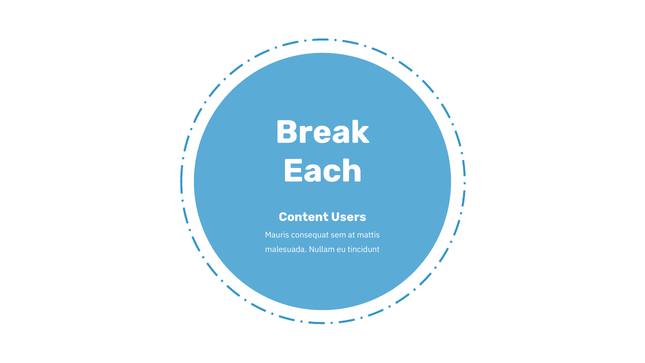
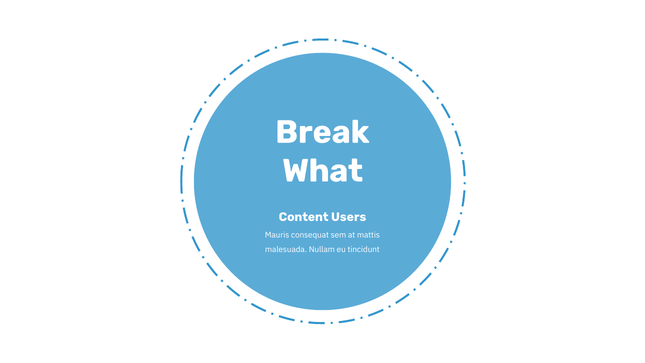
Each: Each -> What
